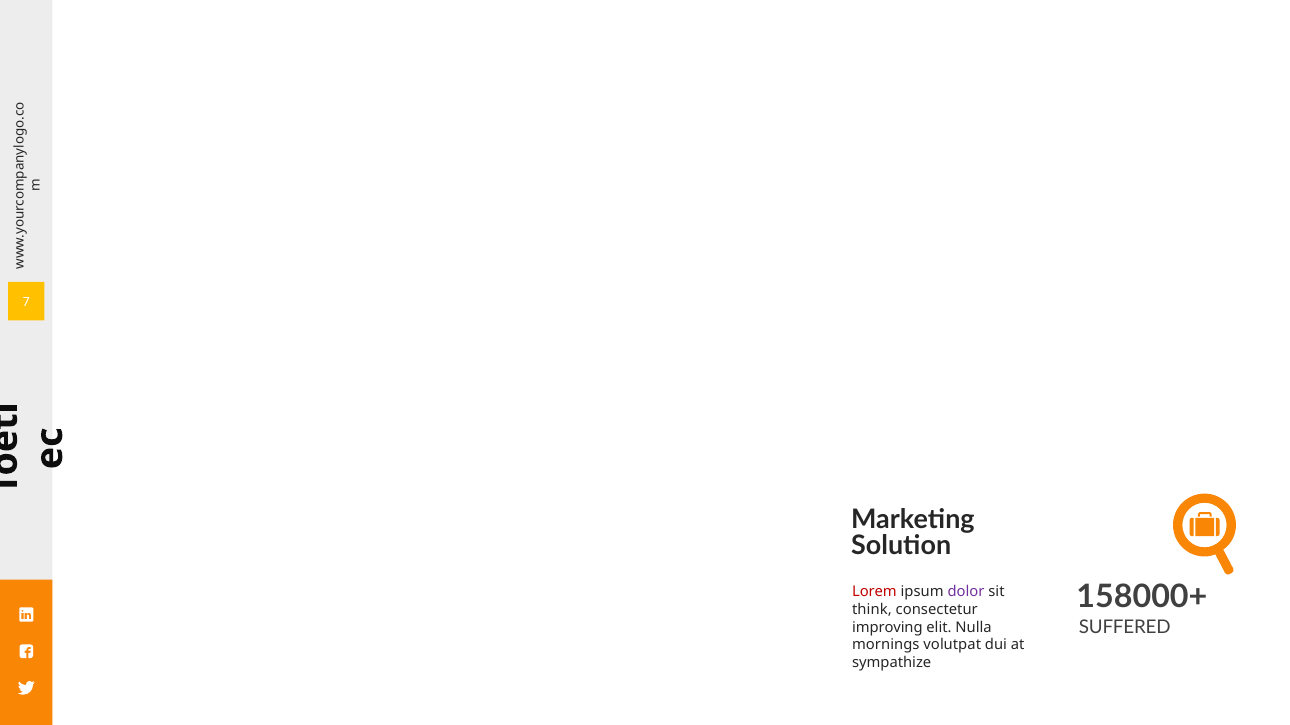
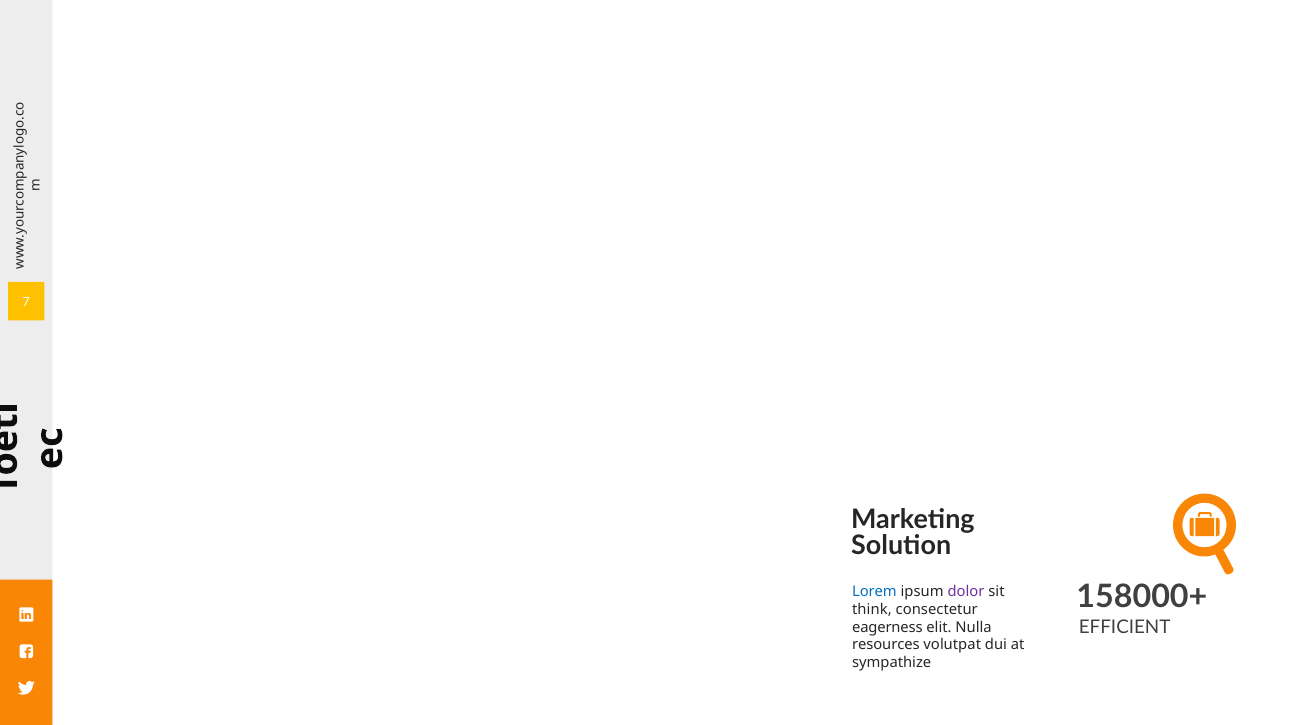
Lorem colour: red -> blue
SUFFERED: SUFFERED -> EFFICIENT
improving: improving -> eagerness
mornings: mornings -> resources
